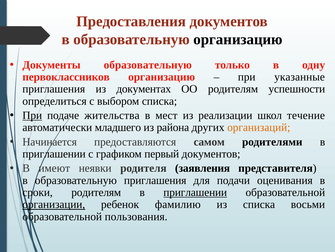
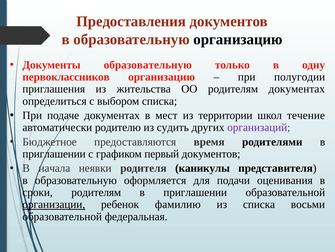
указанные: указанные -> полугодии
документах: документах -> жительства
родителям успешности: успешности -> документах
При at (32, 115) underline: present -> none
подаче жительства: жительства -> документах
реализации: реализации -> территории
младшего: младшего -> родителю
района: района -> судить
организаций colour: orange -> purple
Начинается: Начинается -> Бюджетное
самом: самом -> время
имеют: имеют -> начала
заявления: заявления -> каникулы
образовательную приглашения: приглашения -> оформляется
приглашении at (195, 192) underline: present -> none
пользования: пользования -> федеральная
